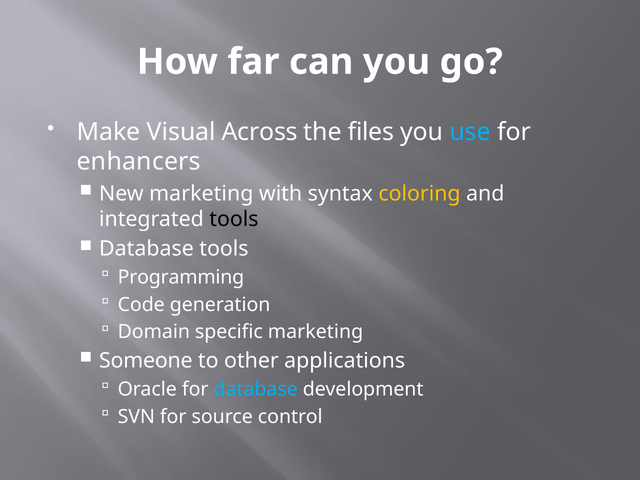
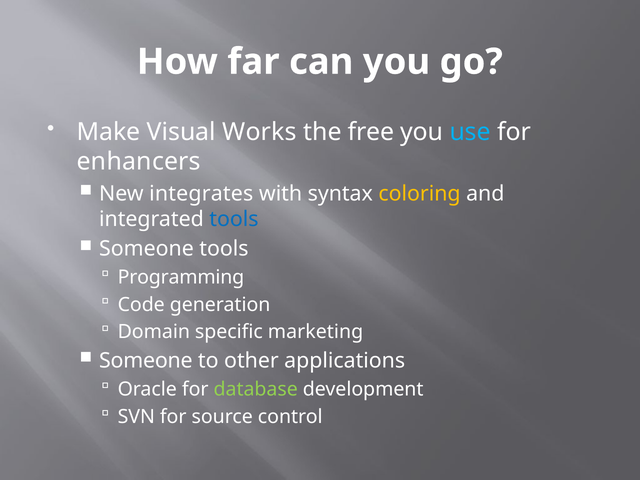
Across: Across -> Works
files: files -> free
New marketing: marketing -> integrates
tools at (234, 219) colour: black -> blue
Database at (146, 249): Database -> Someone
database at (256, 389) colour: light blue -> light green
